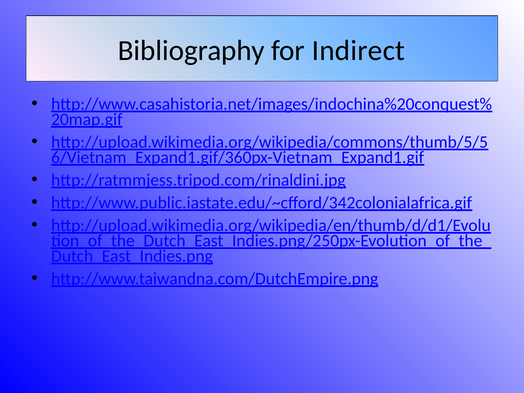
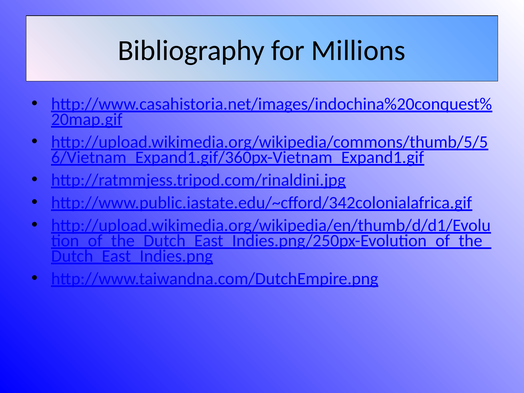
Indirect: Indirect -> Millions
